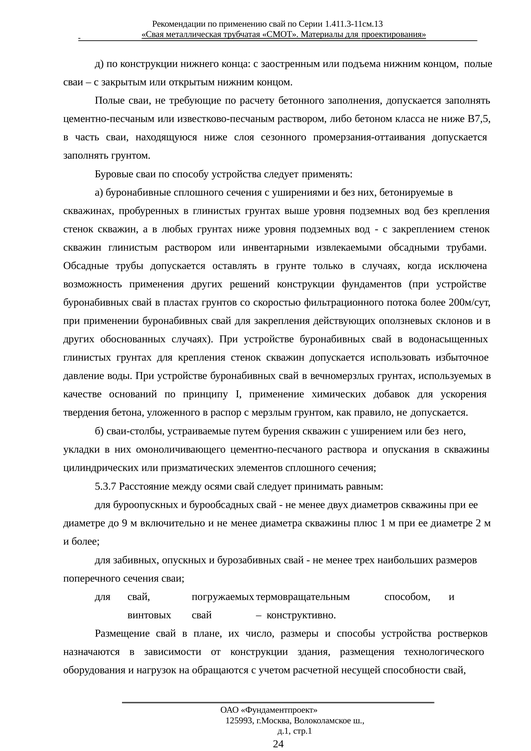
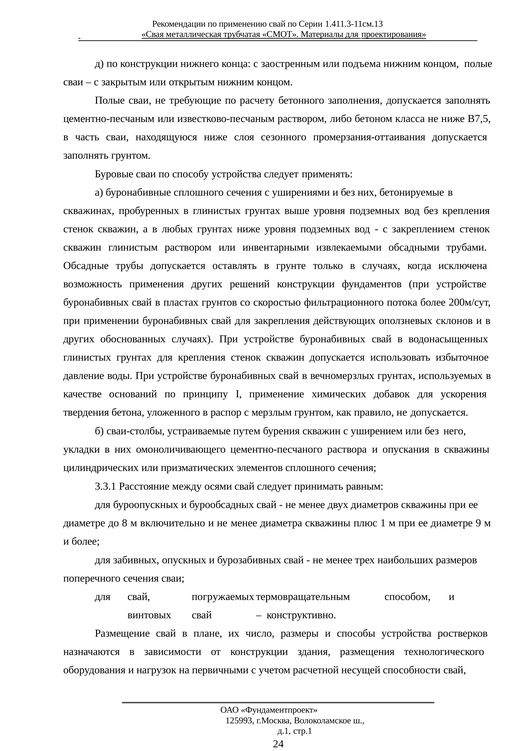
5.3.7: 5.3.7 -> 3.3.1
9: 9 -> 8
2: 2 -> 9
обращаются: обращаются -> первичными
